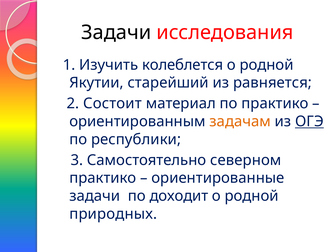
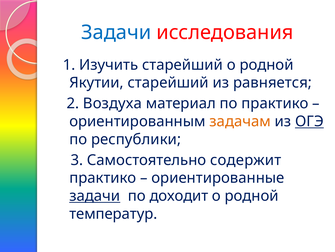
Задачи at (116, 32) colour: black -> blue
Изучить колеблется: колеблется -> старейший
Состоит: Состоит -> Воздуха
северном: северном -> содержит
задачи at (95, 195) underline: none -> present
природных: природных -> температур
